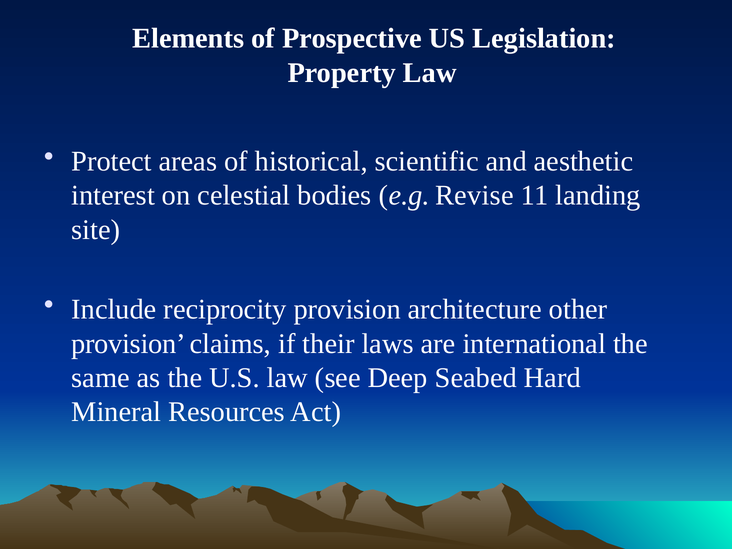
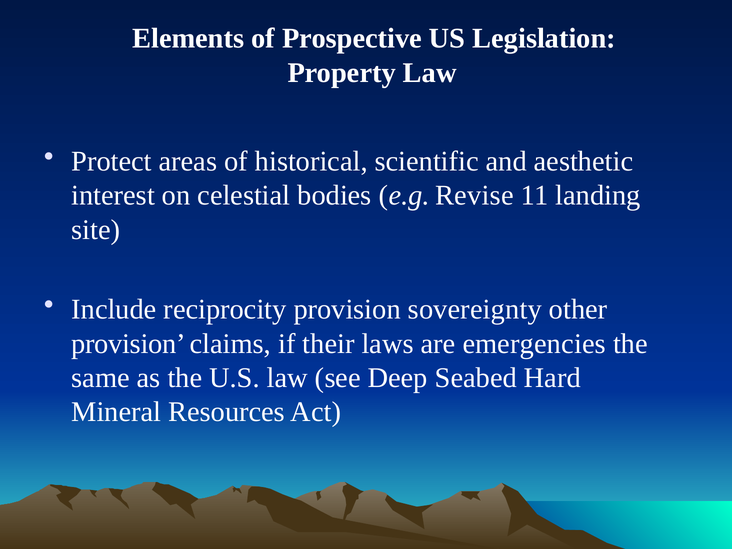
architecture: architecture -> sovereignty
international: international -> emergencies
